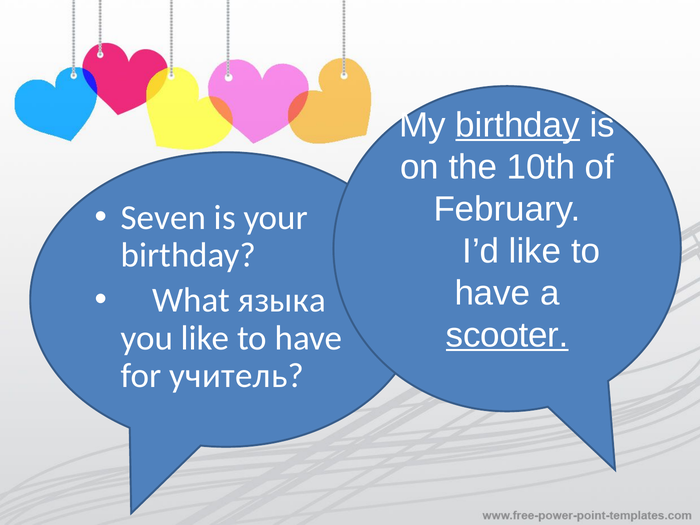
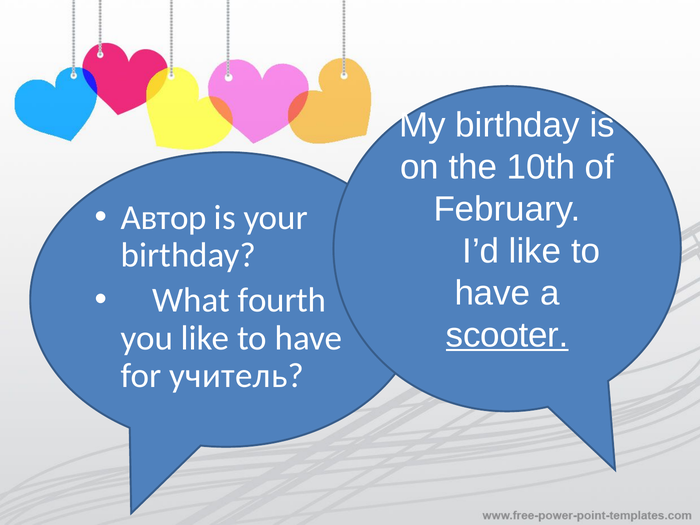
birthday at (518, 125) underline: present -> none
Seven: Seven -> Автор
языка: языка -> fourth
